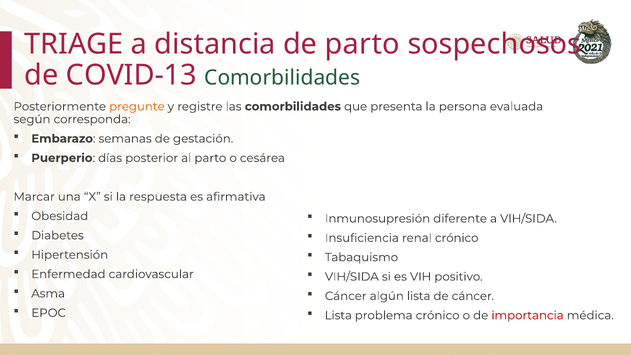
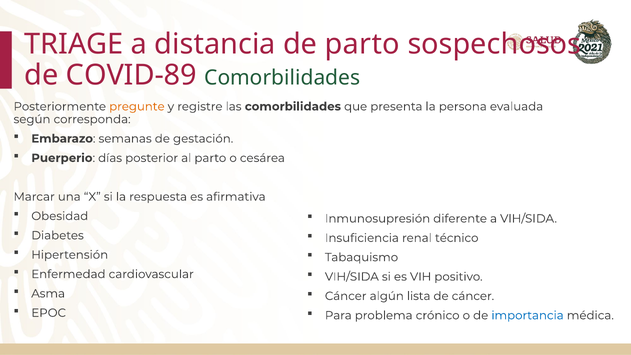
COVID-13: COVID-13 -> COVID-89
renal crónico: crónico -> técnico
Lista at (338, 315): Lista -> Para
importancia colour: red -> blue
